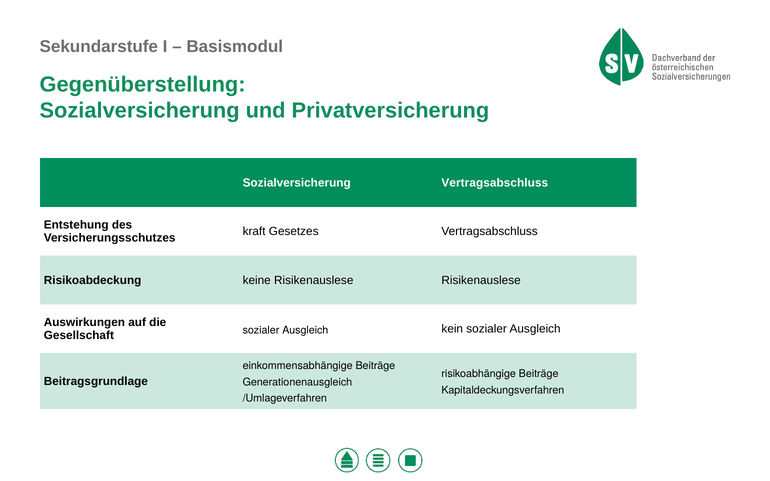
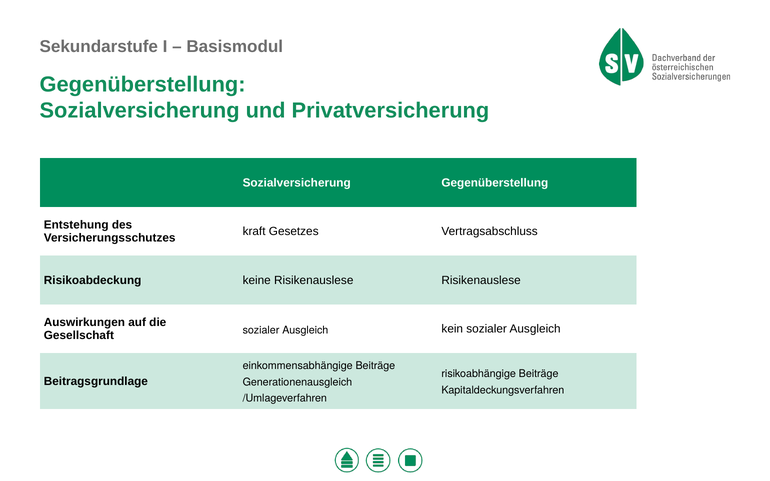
Sozialversicherung Vertragsabschluss: Vertragsabschluss -> Gegenüberstellung
